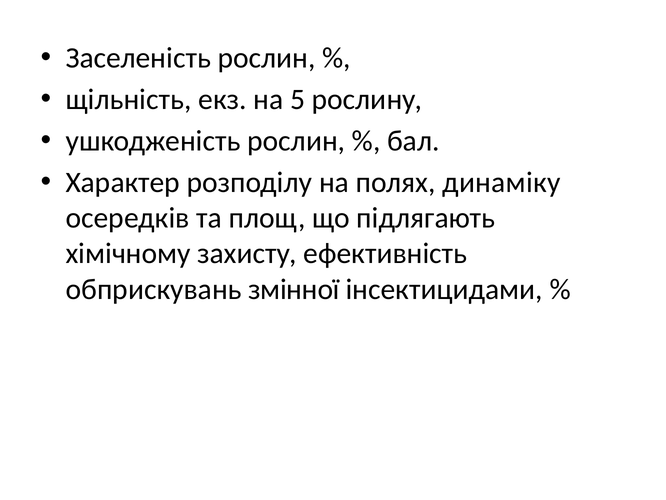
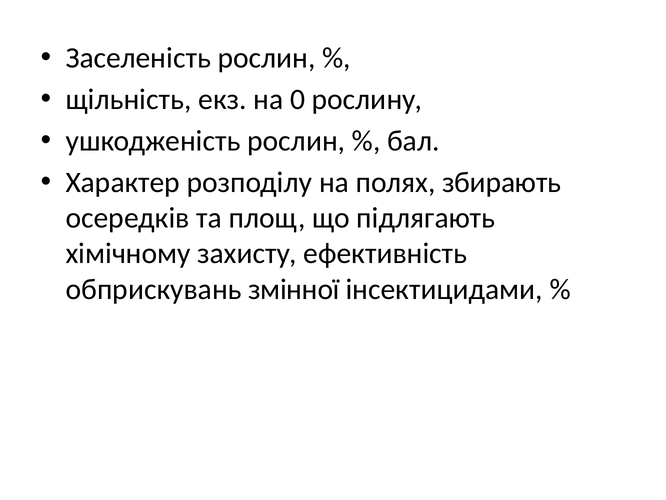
5: 5 -> 0
динаміку: динаміку -> збирають
